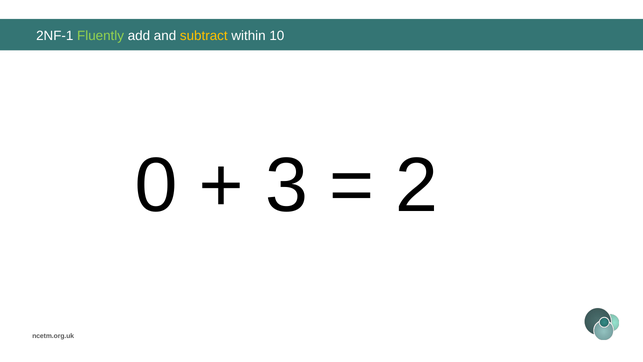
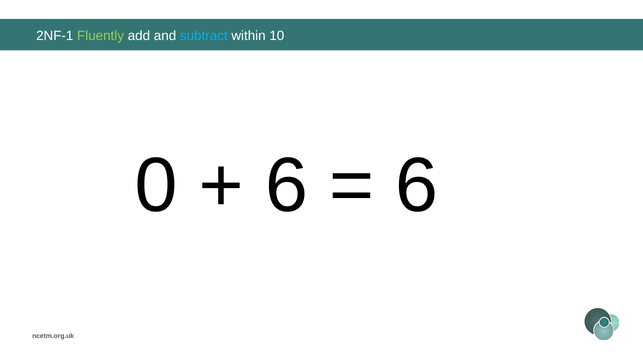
subtract colour: yellow -> light blue
3 at (287, 186): 3 -> 6
2 at (416, 186): 2 -> 6
